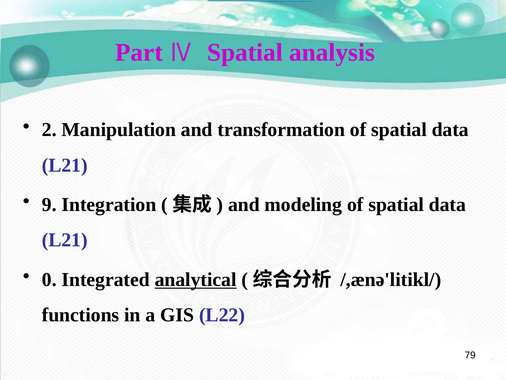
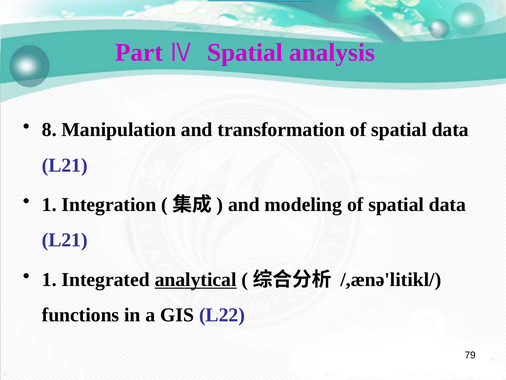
2: 2 -> 8
9 at (49, 204): 9 -> 1
0 at (49, 279): 0 -> 1
